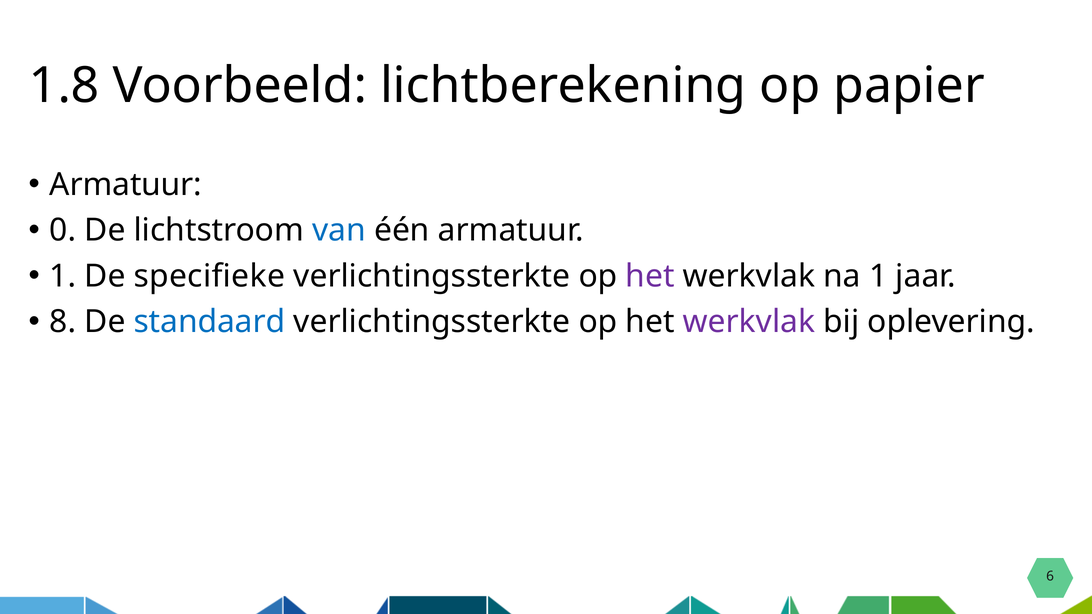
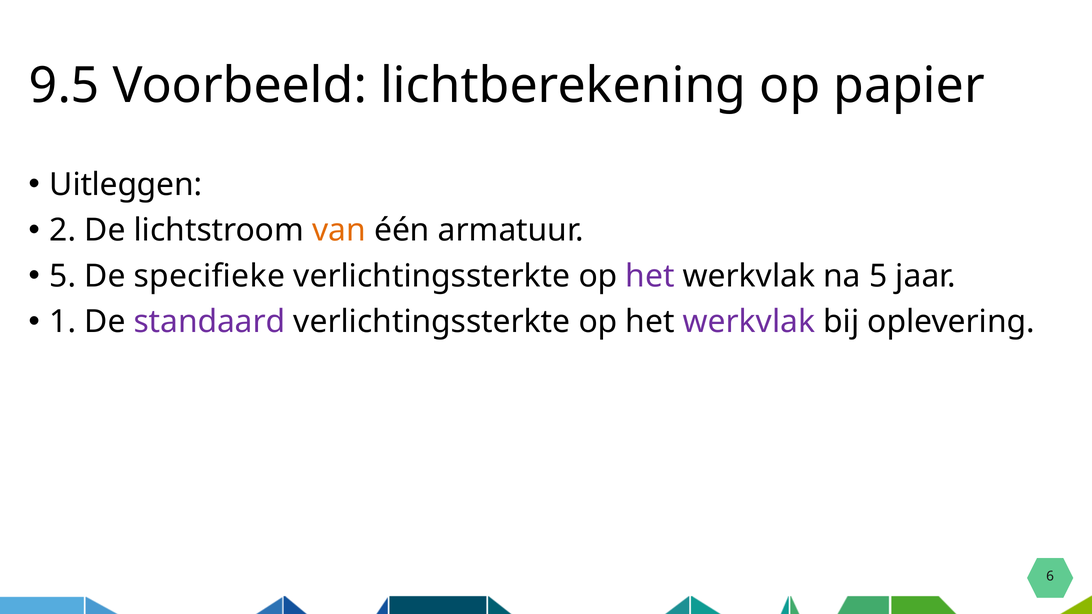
1.8: 1.8 -> 9.5
Armatuur at (126, 185): Armatuur -> Uitleggen
0: 0 -> 2
van colour: blue -> orange
1 at (63, 276): 1 -> 5
na 1: 1 -> 5
8: 8 -> 1
standaard colour: blue -> purple
